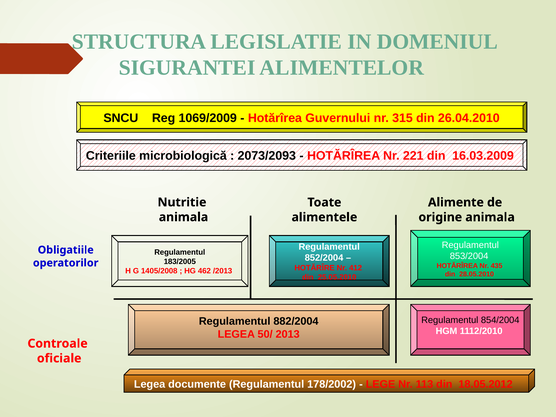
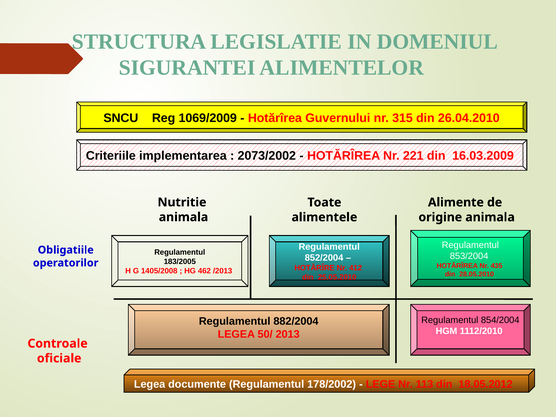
microbiologică: microbiologică -> implementarea
2073/2093: 2073/2093 -> 2073/2002
